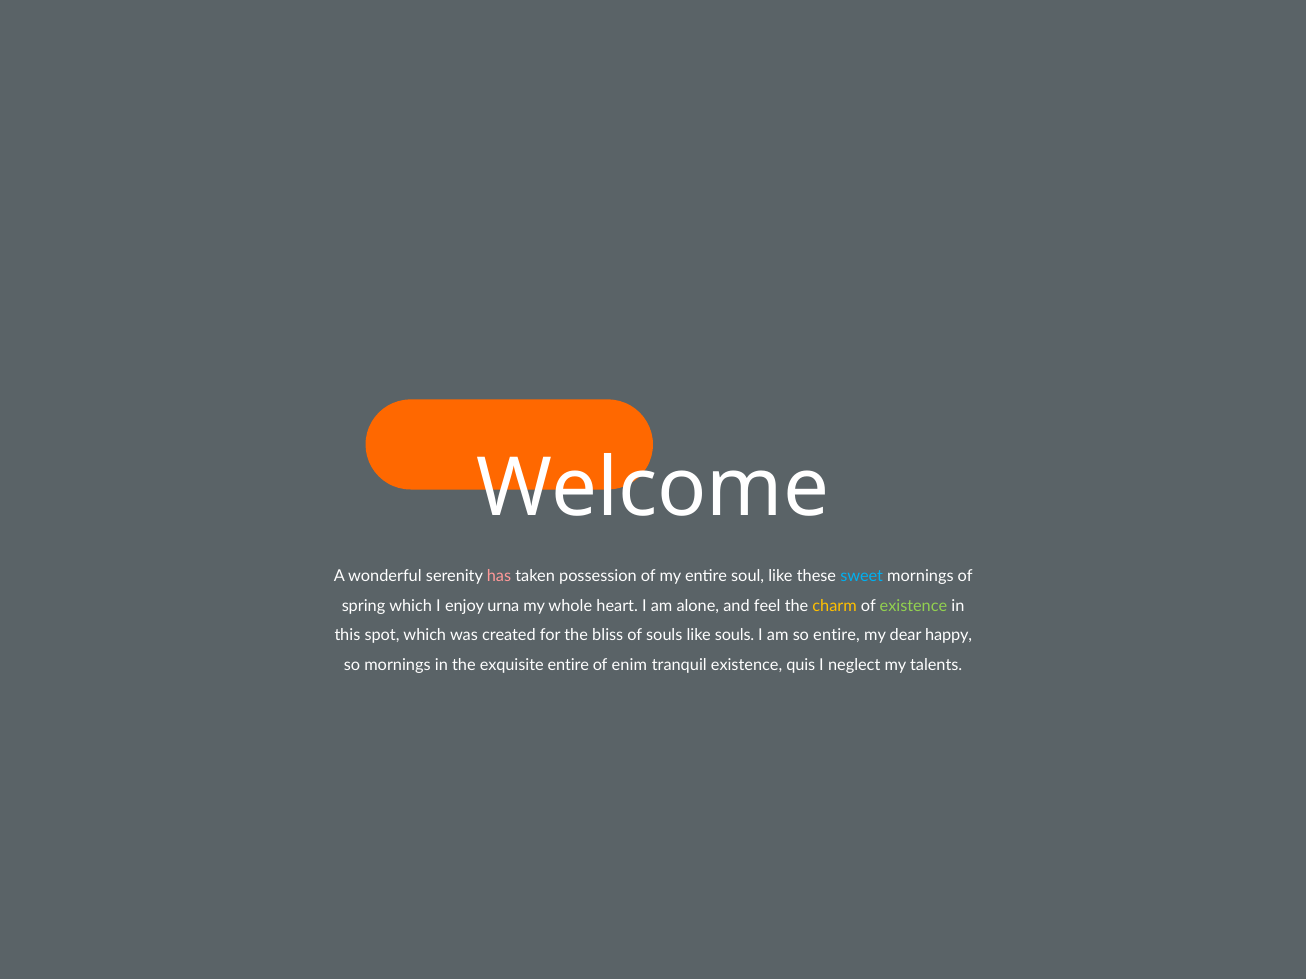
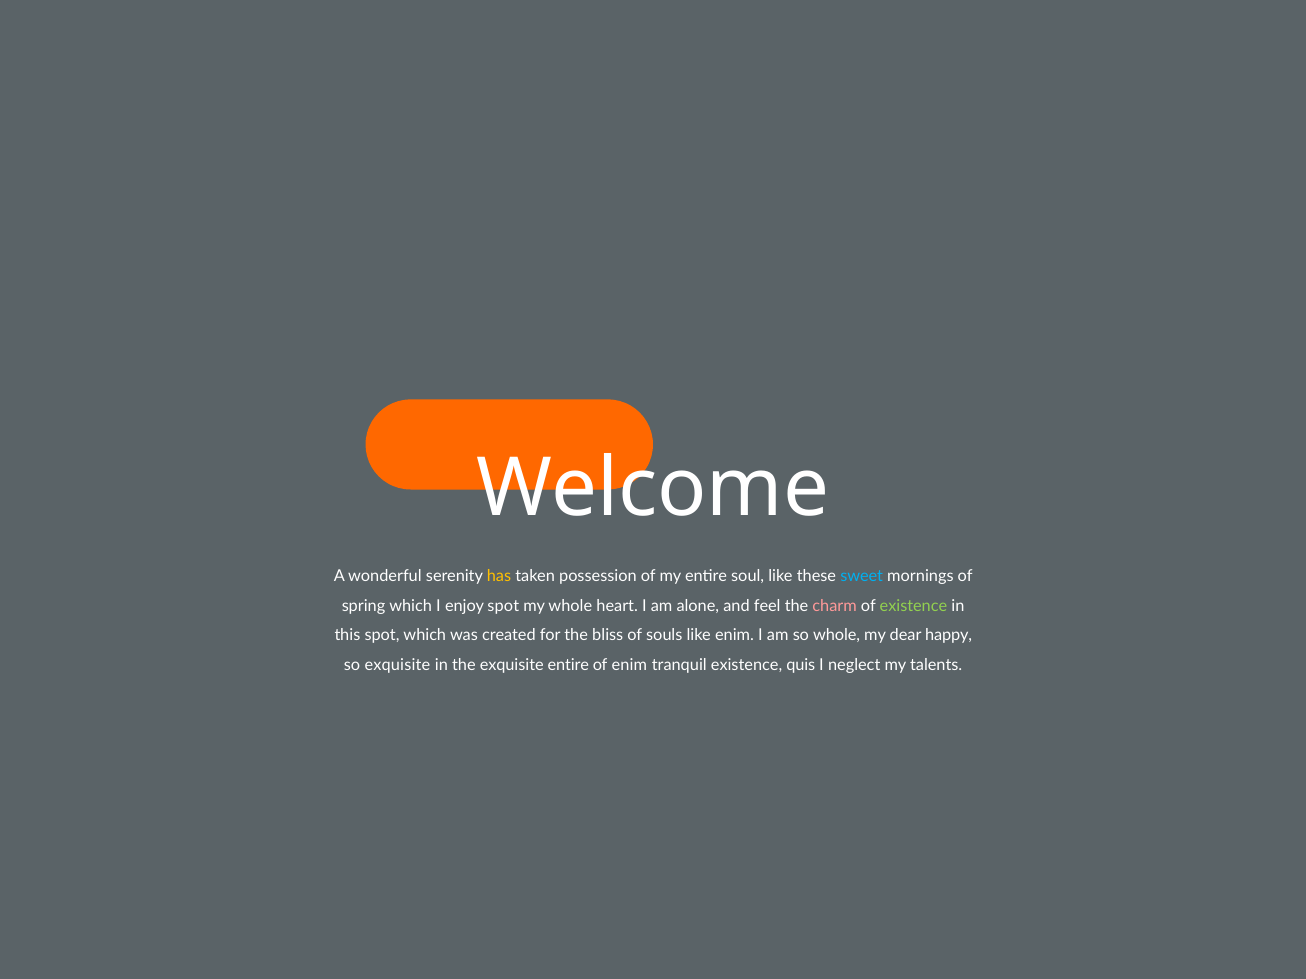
has colour: pink -> yellow
enjoy urna: urna -> spot
charm colour: yellow -> pink
like souls: souls -> enim
so entire: entire -> whole
so mornings: mornings -> exquisite
